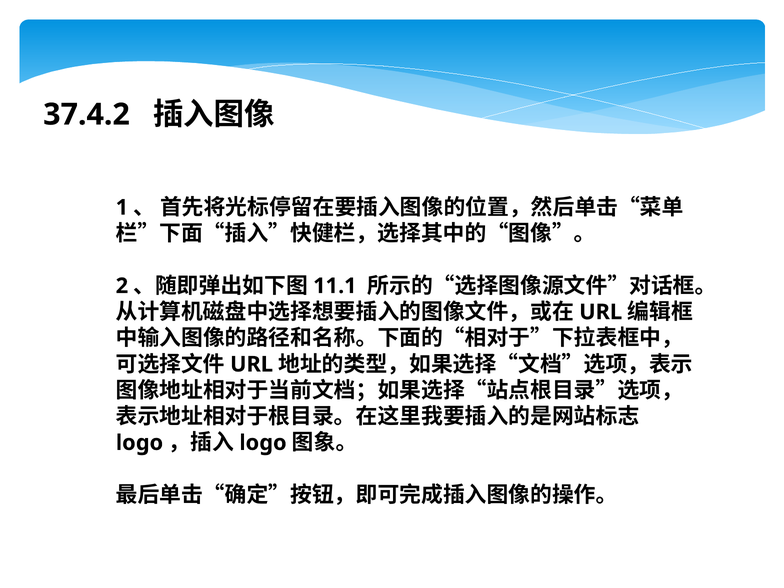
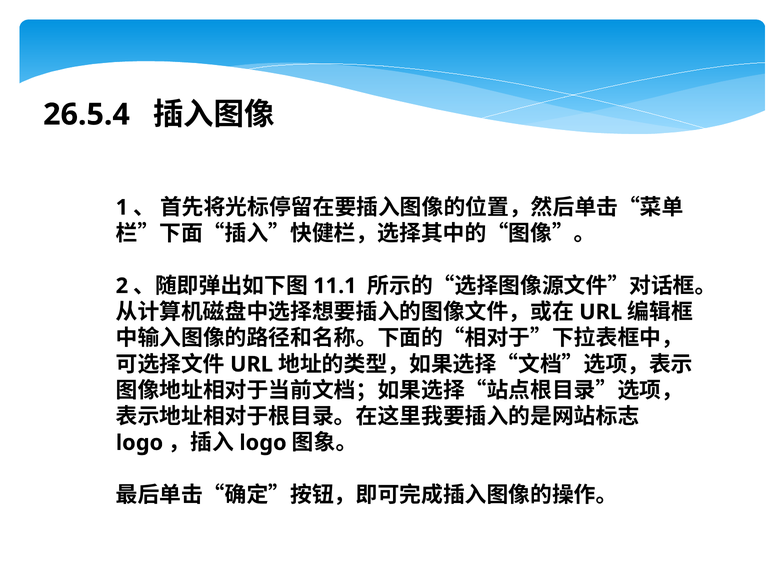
37.4.2: 37.4.2 -> 26.5.4
